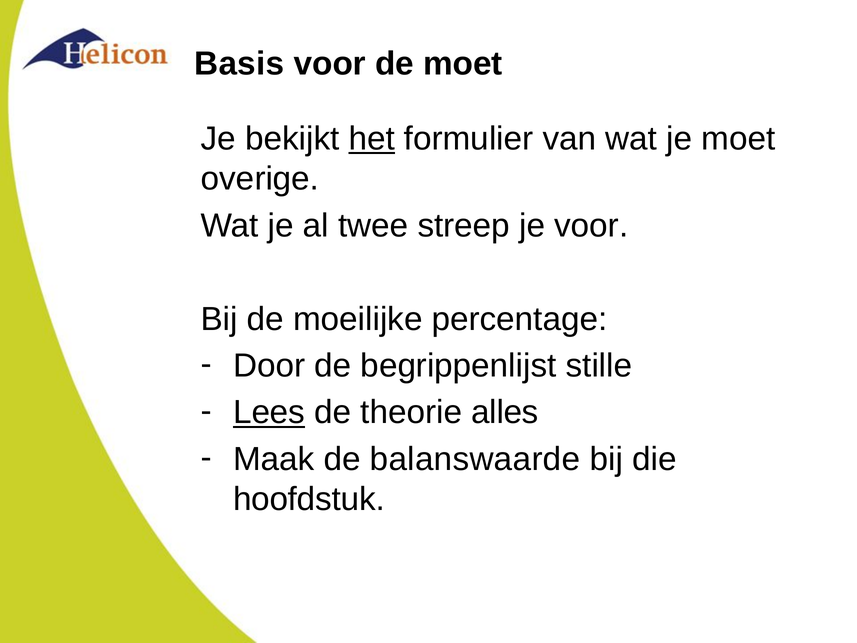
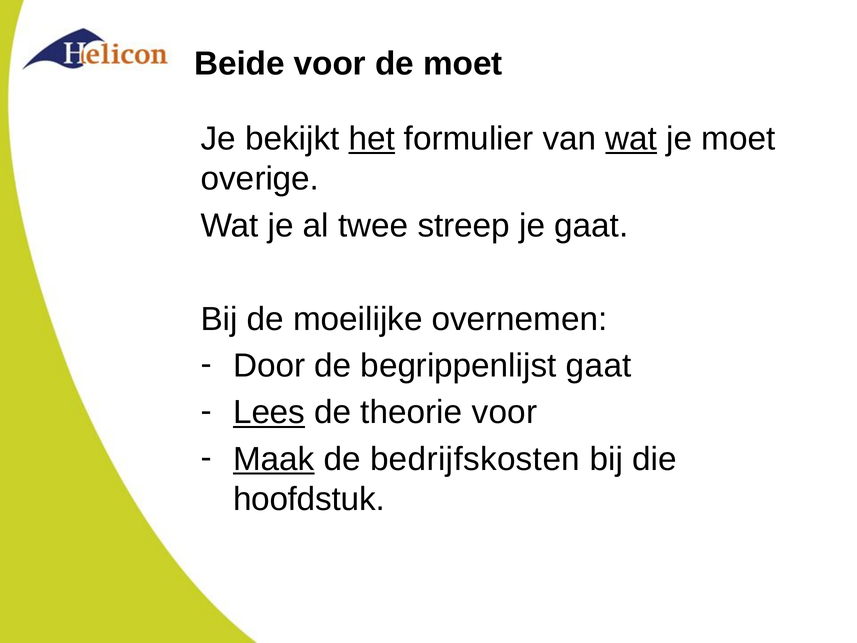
Basis: Basis -> Beide
wat at (631, 139) underline: none -> present
je voor: voor -> gaat
percentage: percentage -> overnemen
begrippenlijst stille: stille -> gaat
theorie alles: alles -> voor
Maak underline: none -> present
balanswaarde: balanswaarde -> bedrijfskosten
